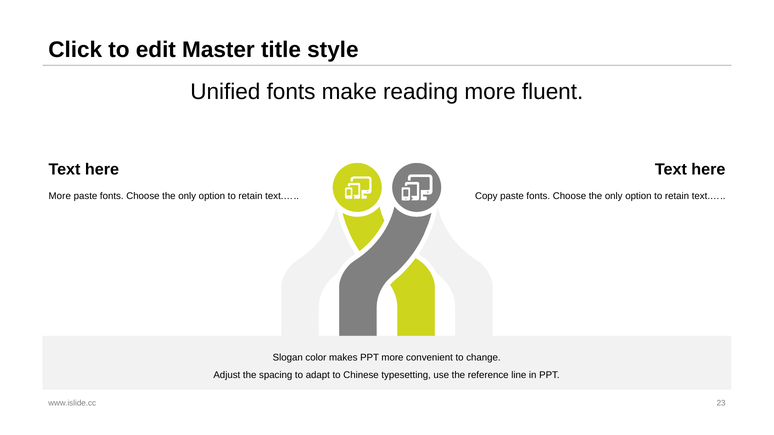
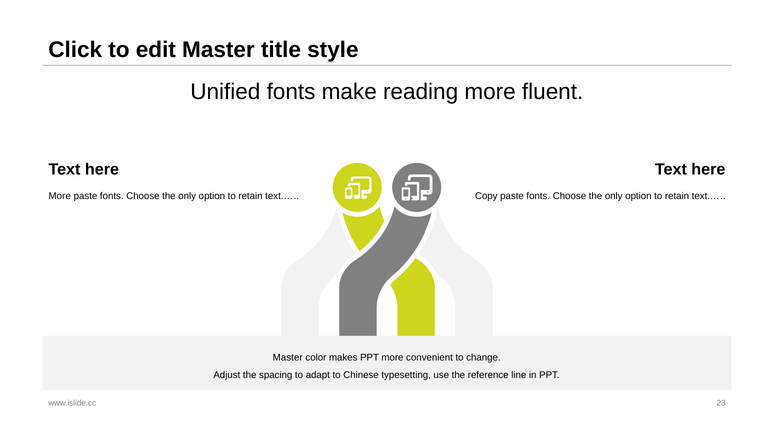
Slogan at (288, 358): Slogan -> Master
